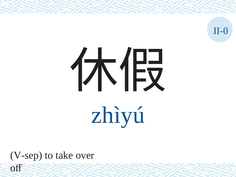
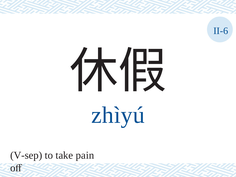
II-0: II-0 -> II-6
over: over -> pain
